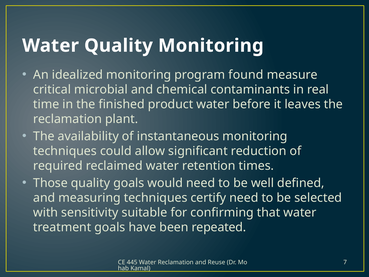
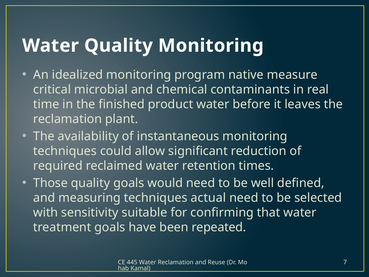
found: found -> native
certify: certify -> actual
